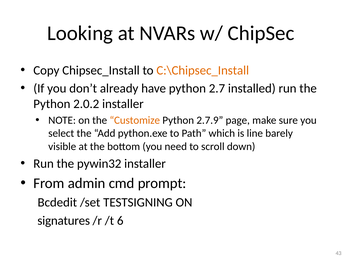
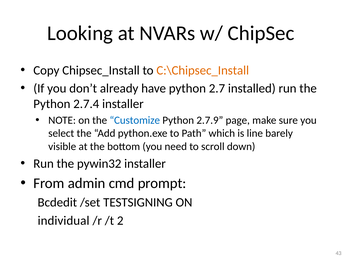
2.0.2: 2.0.2 -> 2.7.4
Customize colour: orange -> blue
signatures: signatures -> individual
6: 6 -> 2
